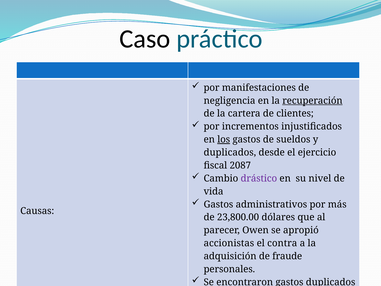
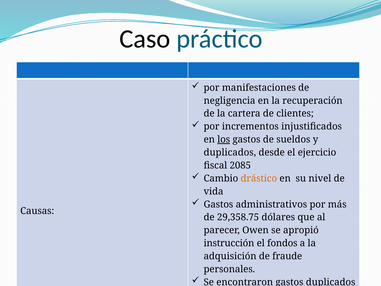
recuperación underline: present -> none
2087: 2087 -> 2085
drástico colour: purple -> orange
23,800.00: 23,800.00 -> 29,358.75
accionistas: accionistas -> instrucción
contra: contra -> fondos
